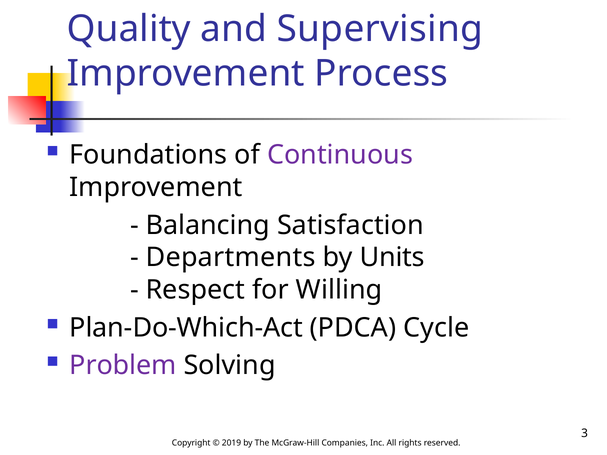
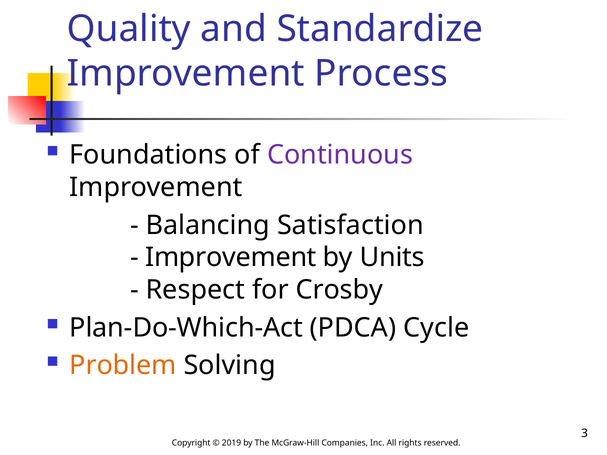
Supervising: Supervising -> Standardize
Departments at (231, 258): Departments -> Improvement
Willing: Willing -> Crosby
Problem colour: purple -> orange
